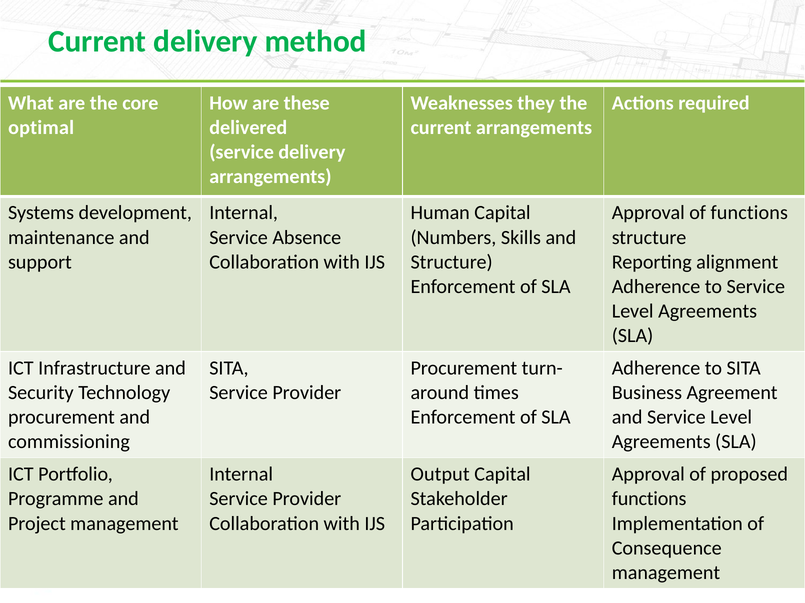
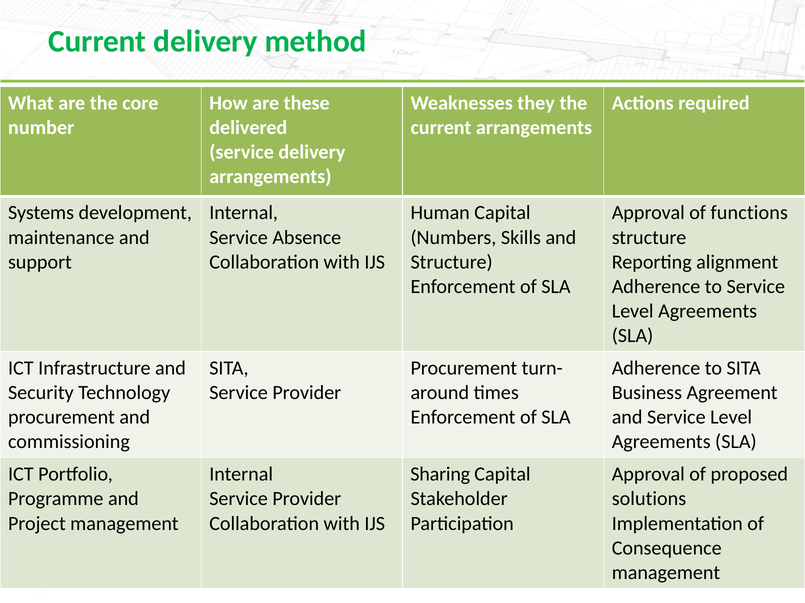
optimal: optimal -> number
Output: Output -> Sharing
functions at (649, 499): functions -> solutions
